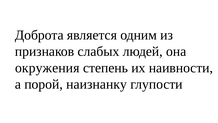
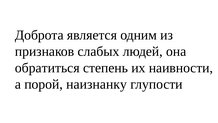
окружения: окружения -> обратиться
